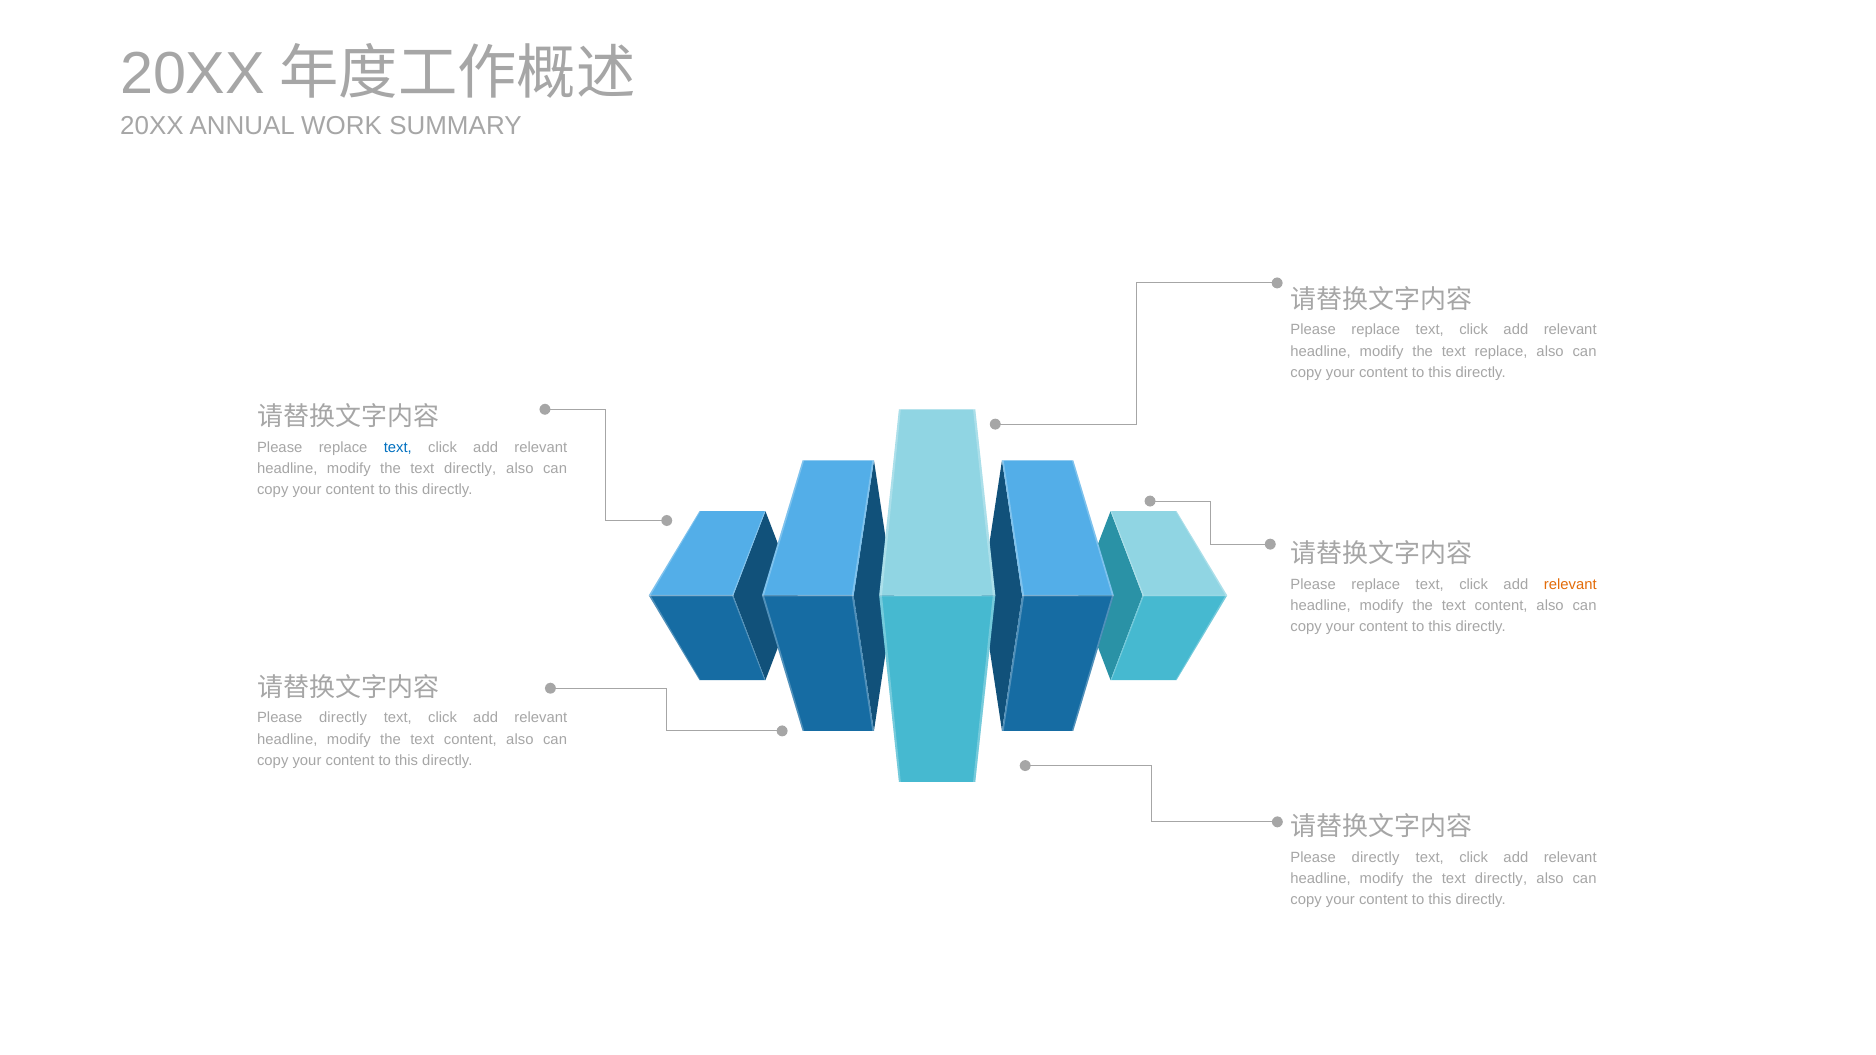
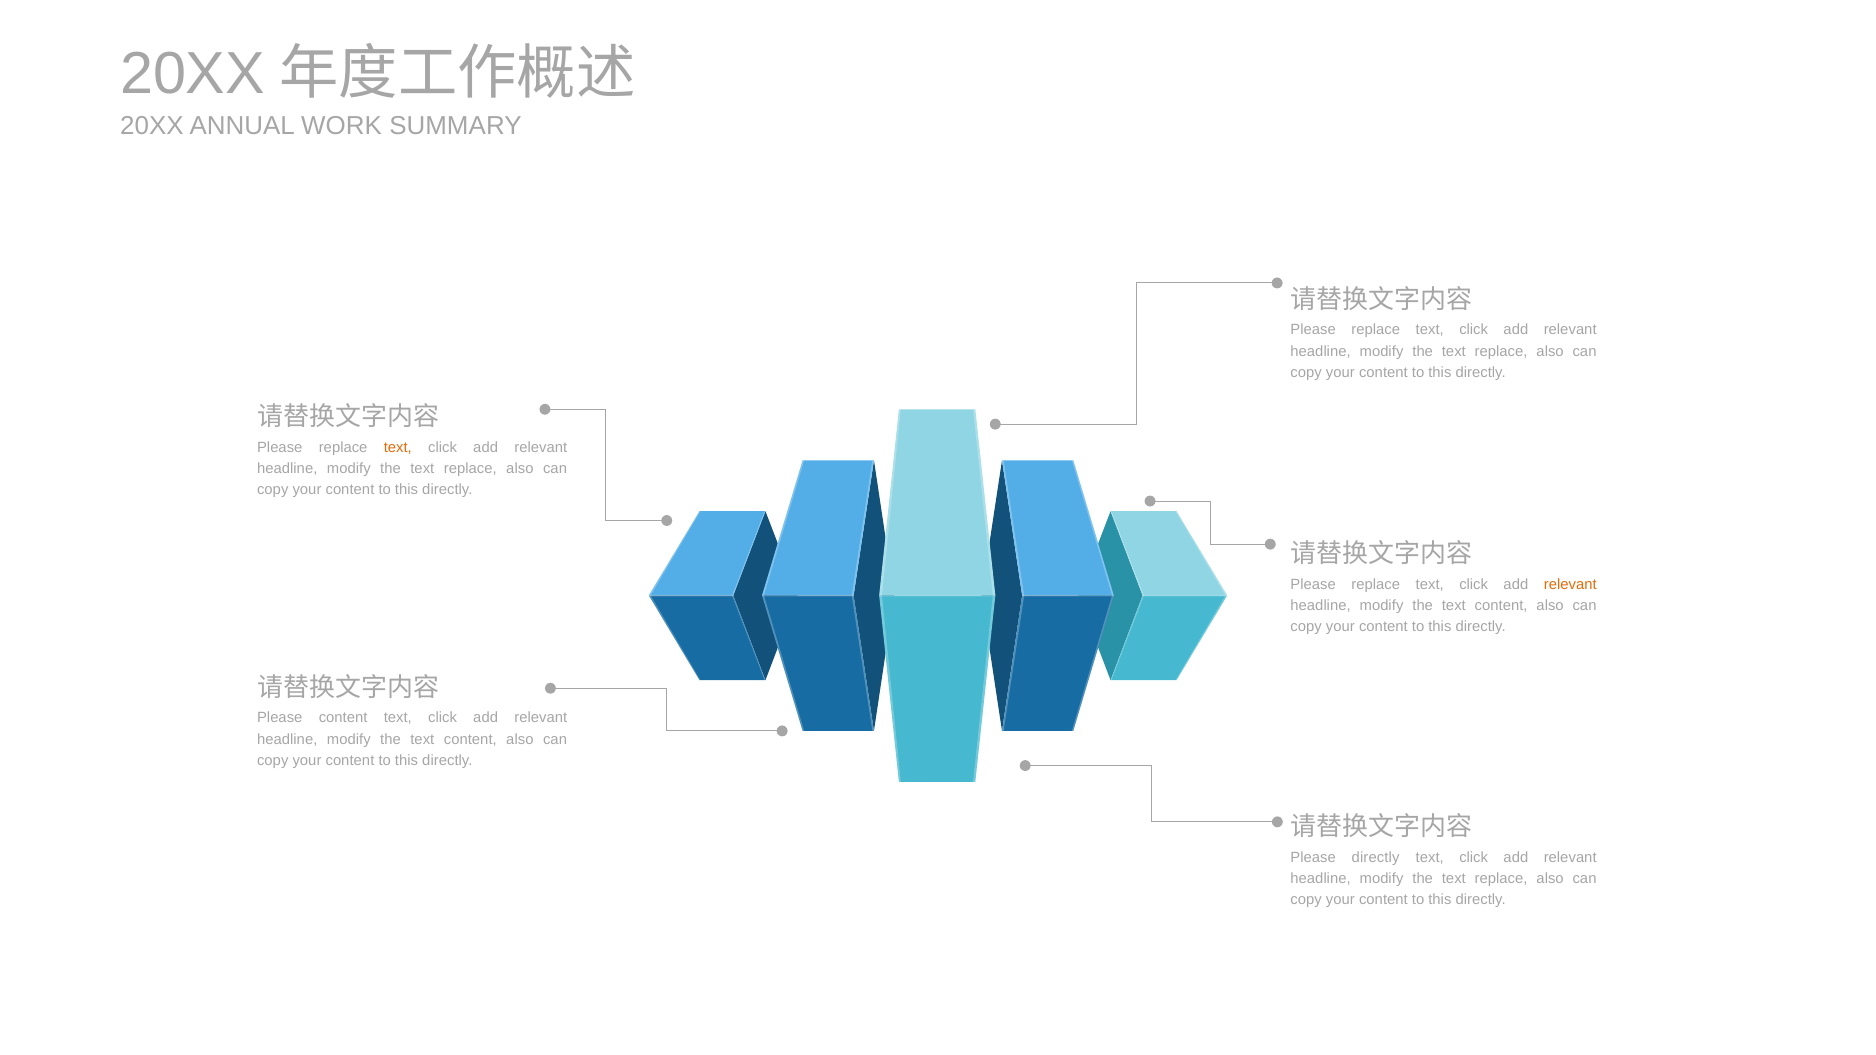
text at (398, 447) colour: blue -> orange
directly at (470, 469): directly -> replace
directly at (343, 718): directly -> content
directly at (1501, 879): directly -> replace
